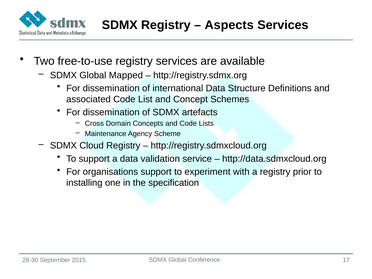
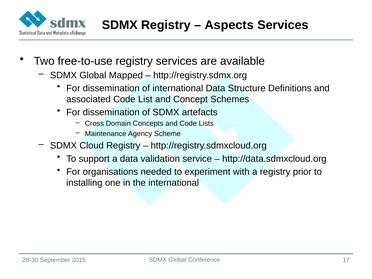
organisations support: support -> needed
the specification: specification -> international
